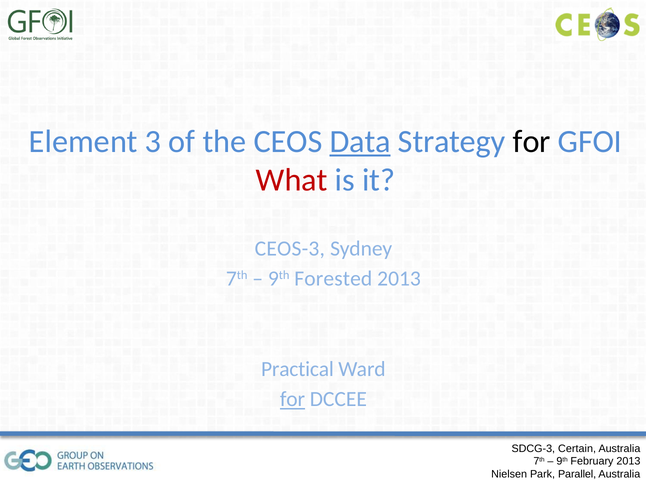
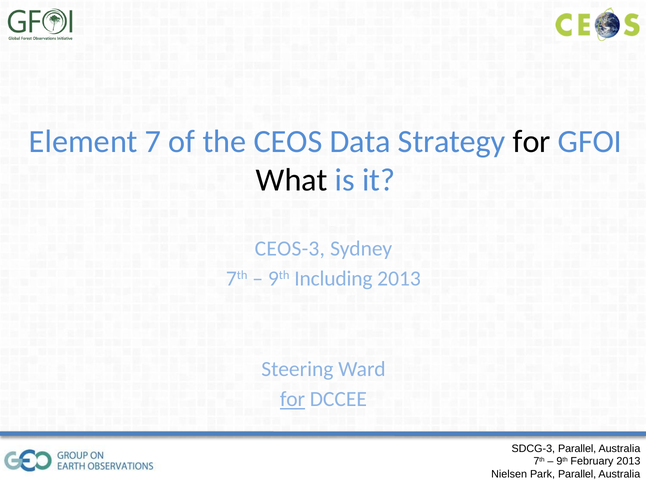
3: 3 -> 7
Data underline: present -> none
What colour: red -> black
Forested: Forested -> Including
Practical: Practical -> Steering
SDCG-3 Certain: Certain -> Parallel
